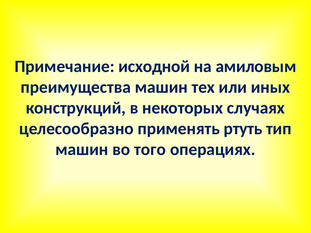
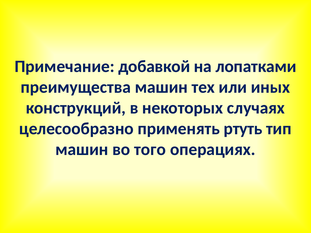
исходной: исходной -> добавкой
амиловым: амиловым -> лопатками
